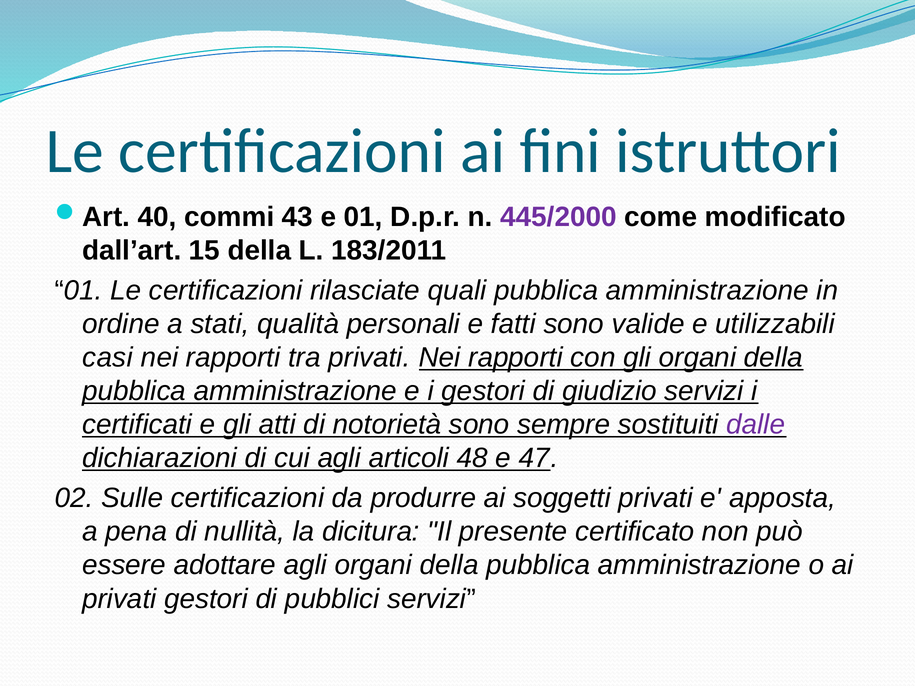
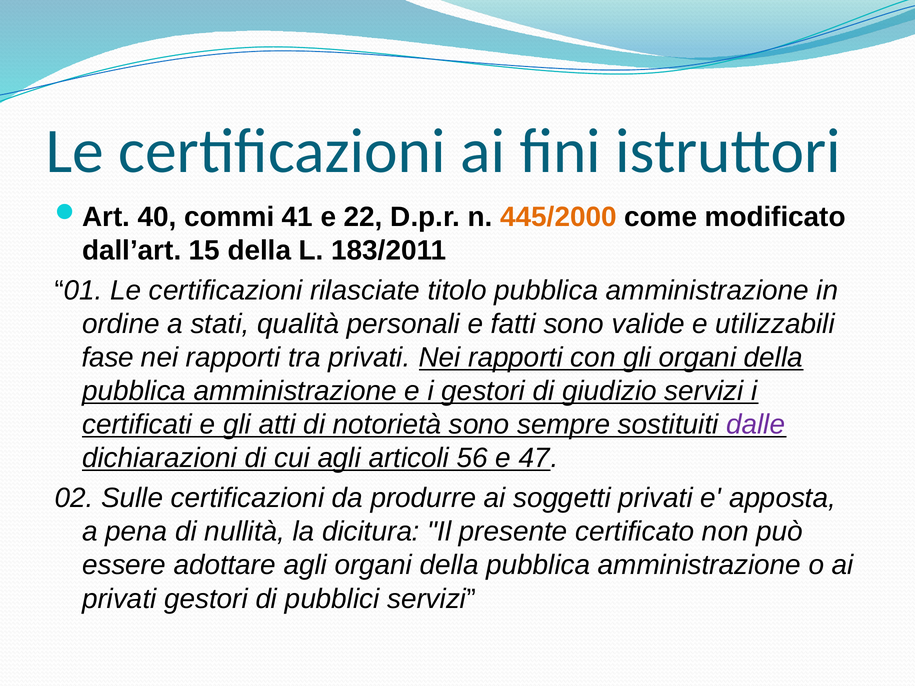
43: 43 -> 41
e 01: 01 -> 22
445/2000 colour: purple -> orange
quali: quali -> titolo
casi: casi -> fase
48: 48 -> 56
